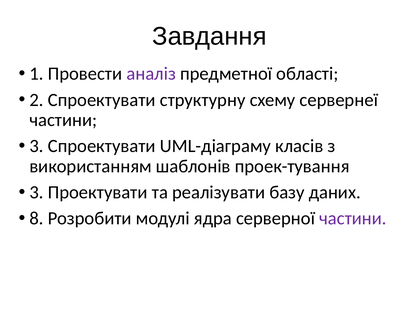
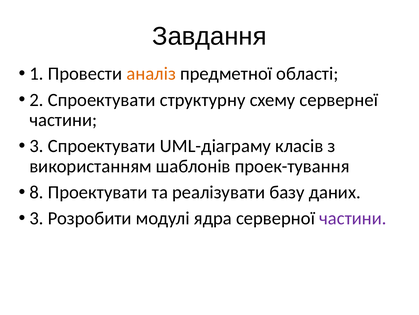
аналіз colour: purple -> orange
3 at (37, 192): 3 -> 8
8 at (37, 218): 8 -> 3
